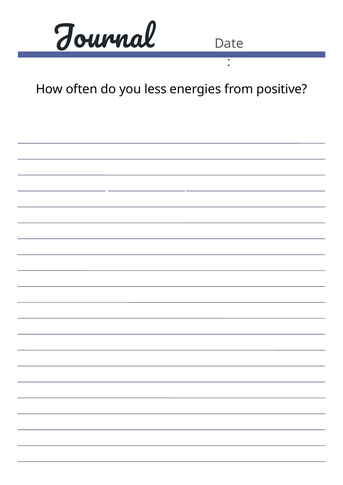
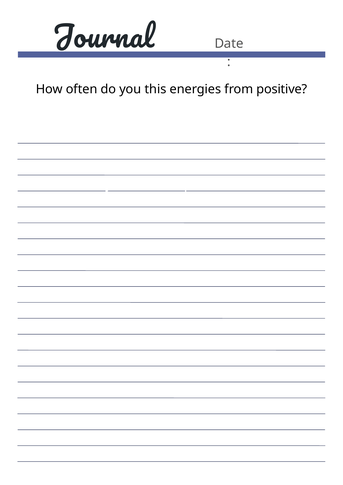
less: less -> this
